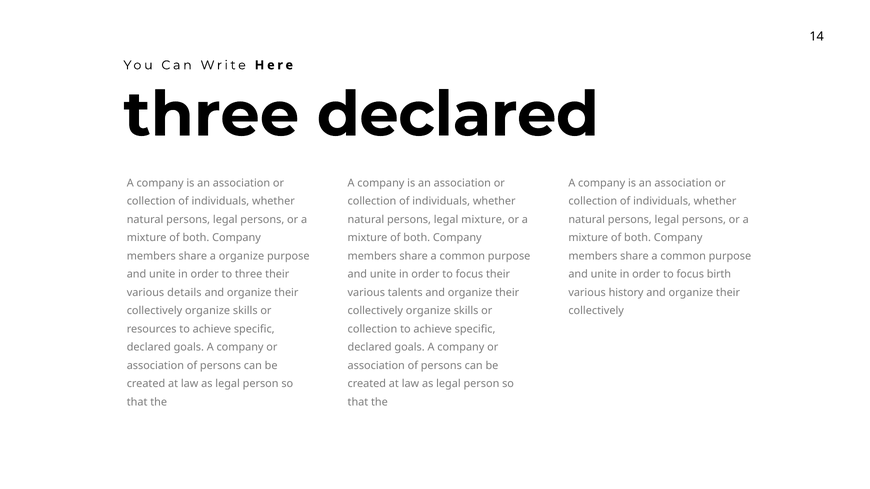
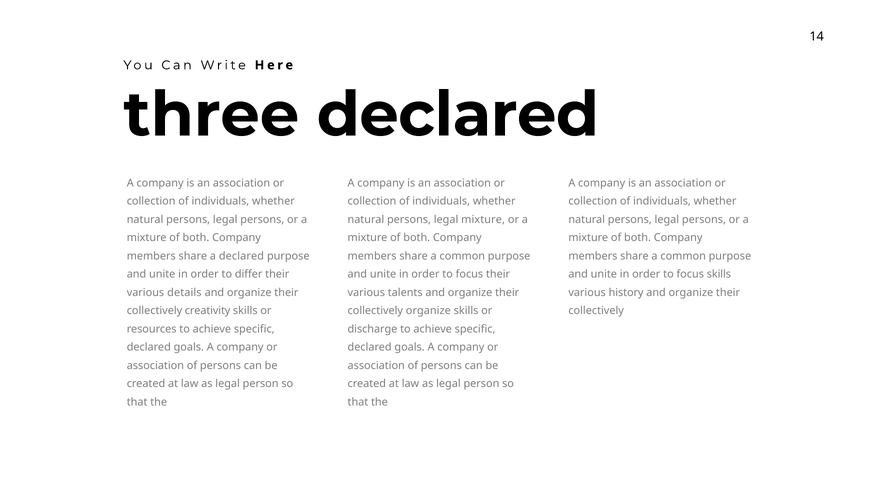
a organize: organize -> declared
to three: three -> differ
focus birth: birth -> skills
organize at (208, 311): organize -> creativity
collection at (372, 329): collection -> discharge
